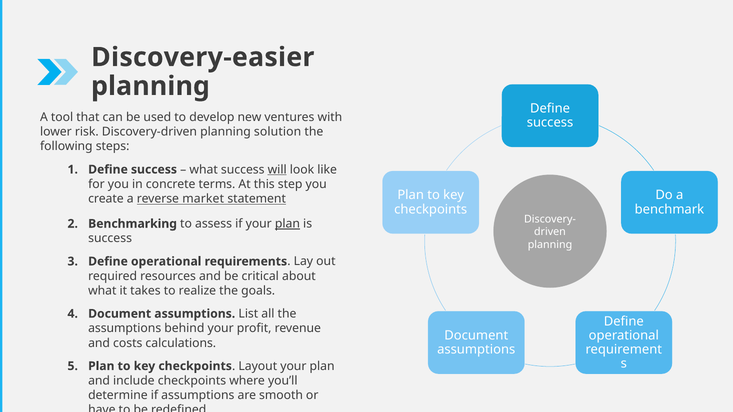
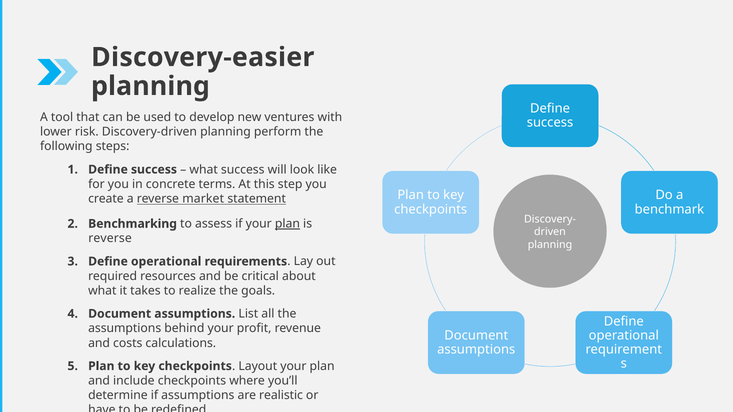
solution: solution -> perform
will underline: present -> none
success at (110, 239): success -> reverse
smooth: smooth -> realistic
